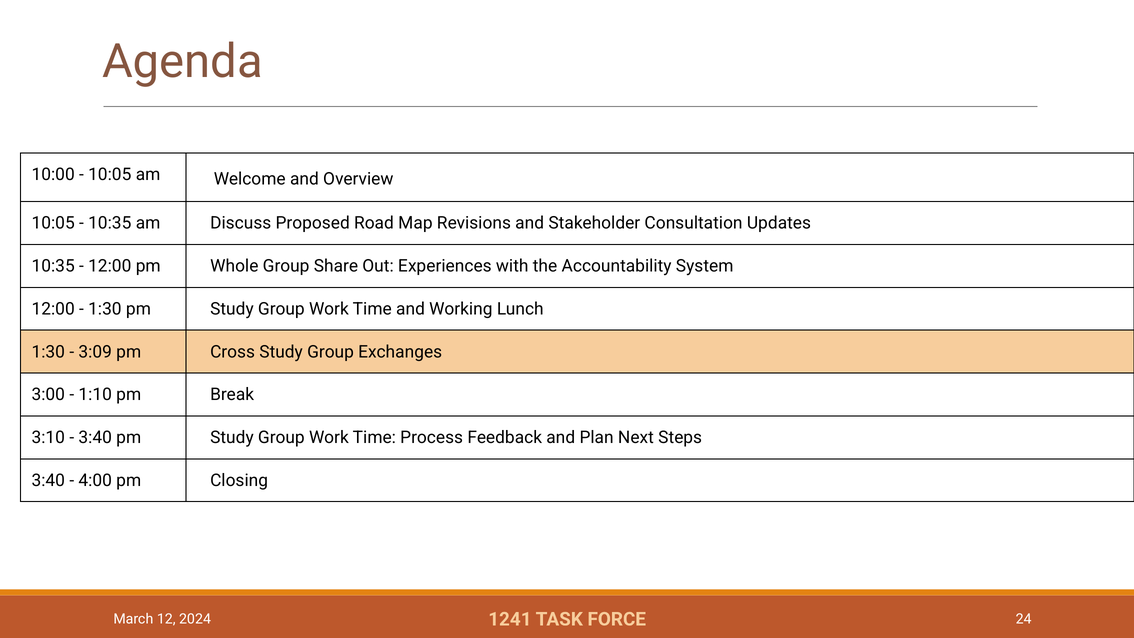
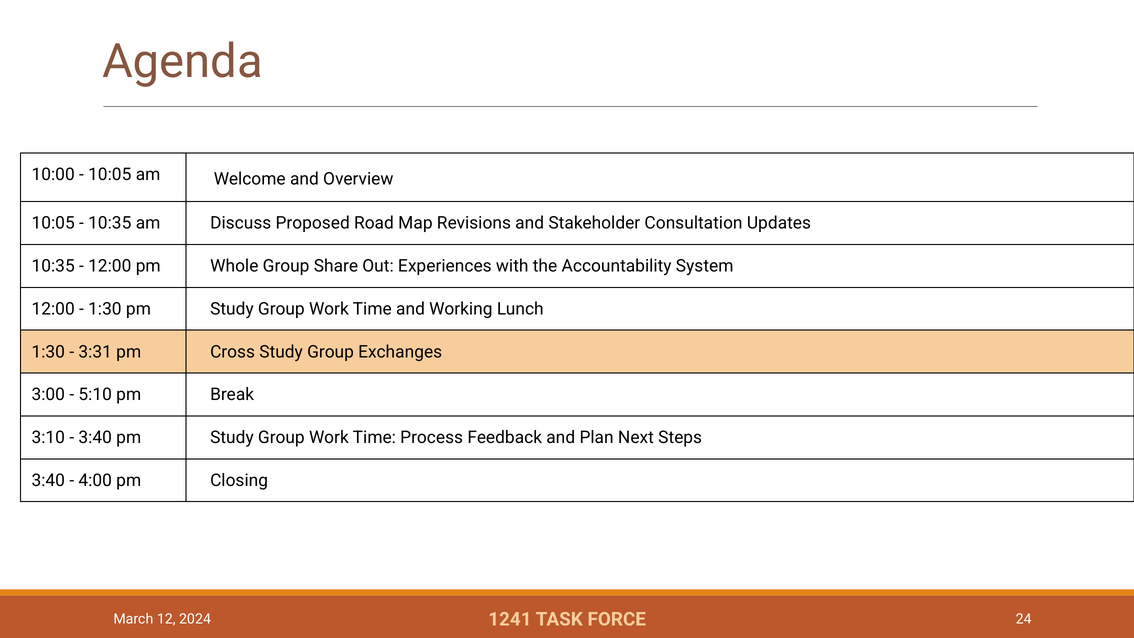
3:09: 3:09 -> 3:31
1:10: 1:10 -> 5:10
